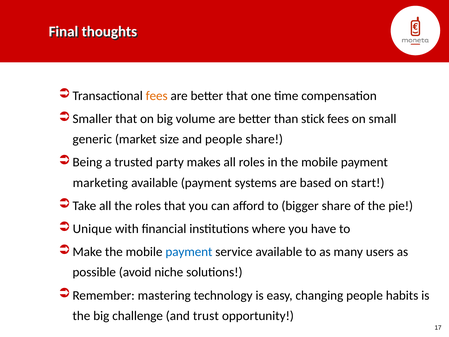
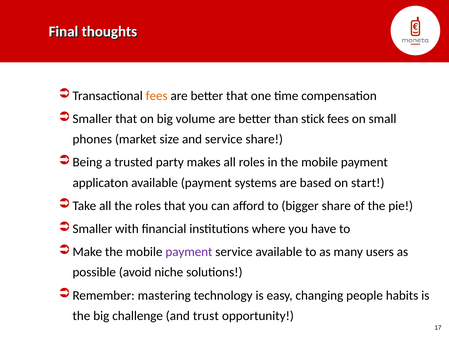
generic: generic -> phones
and people: people -> service
marketing: marketing -> applicaton
Unique at (92, 229): Unique -> Smaller
payment at (189, 252) colour: blue -> purple
